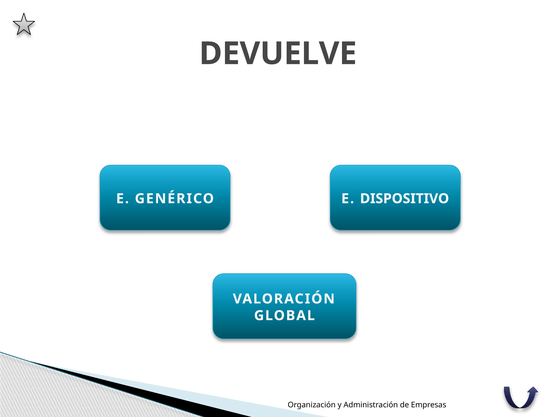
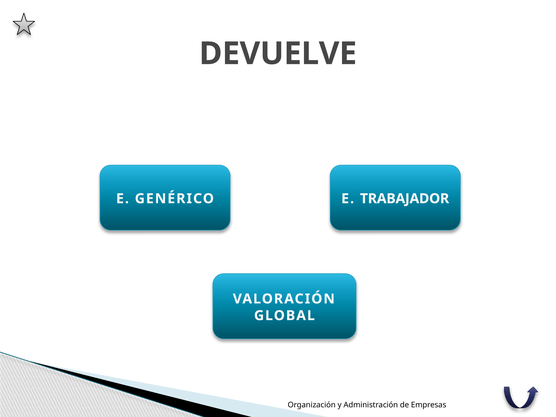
DISPOSITIVO: DISPOSITIVO -> TRABAJADOR
